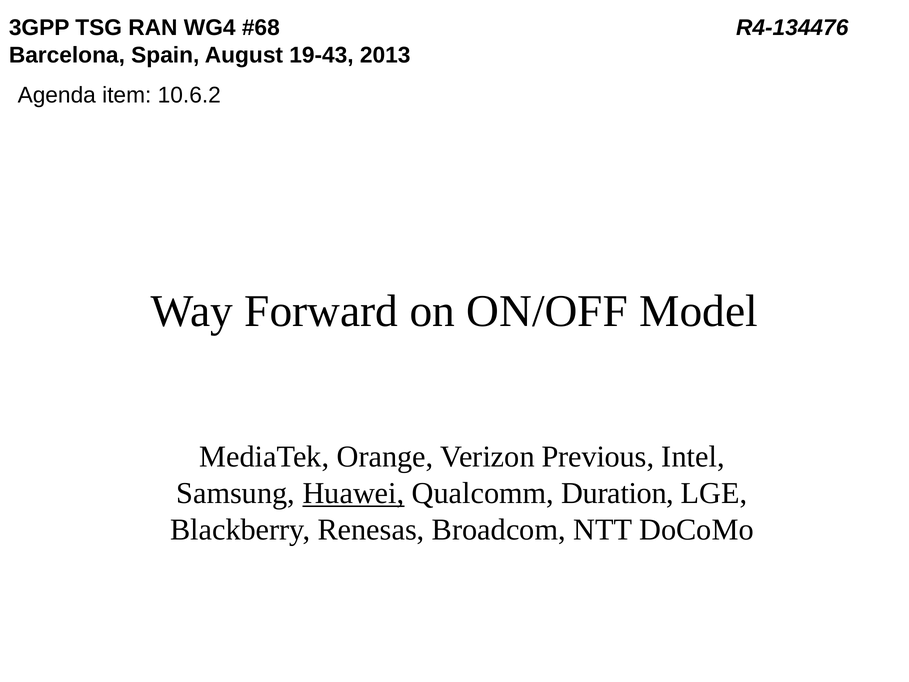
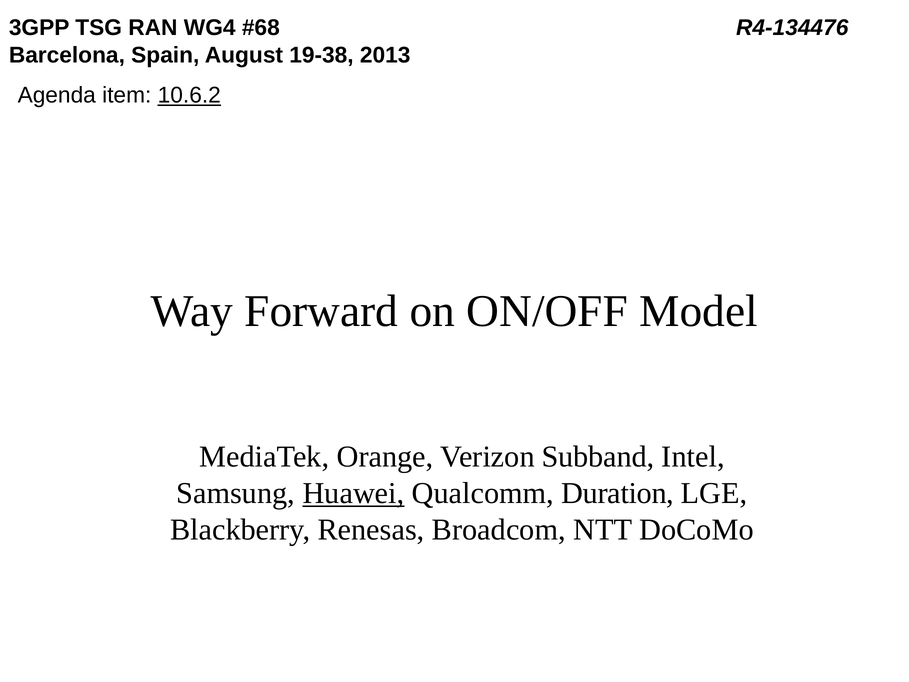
19-43: 19-43 -> 19-38
10.6.2 underline: none -> present
Previous: Previous -> Subband
